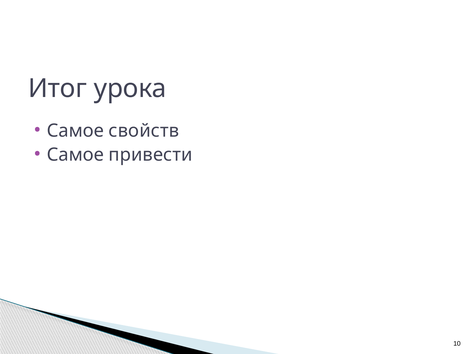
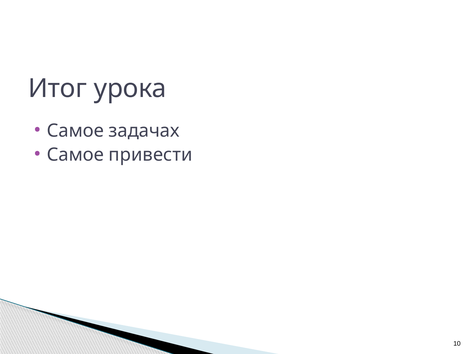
свойств: свойств -> задачах
